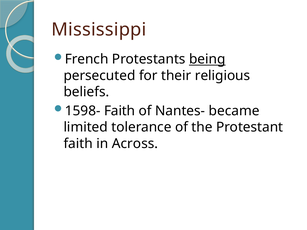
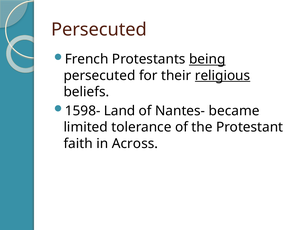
Mississippi at (99, 30): Mississippi -> Persecuted
religious underline: none -> present
1598- Faith: Faith -> Land
